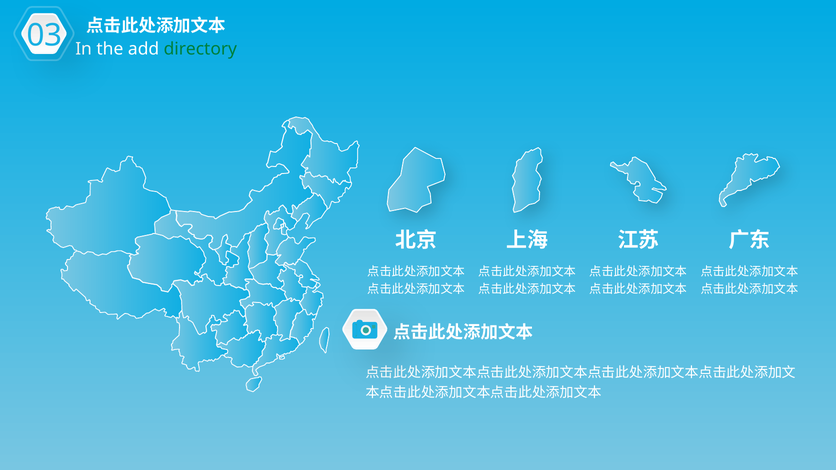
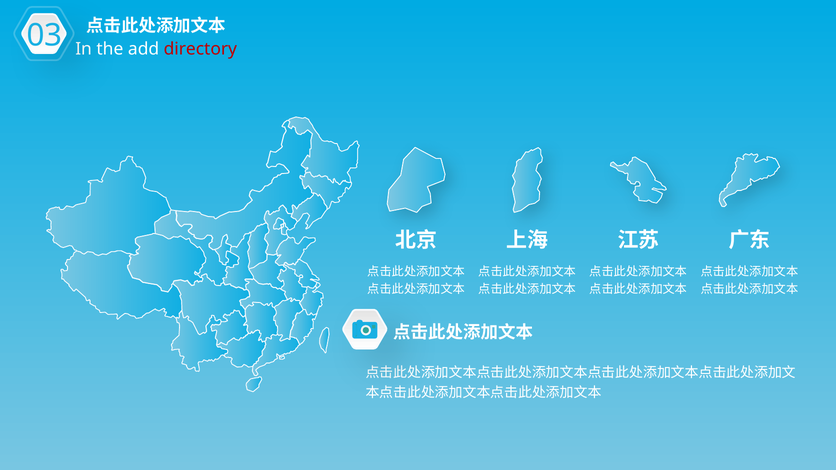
directory colour: green -> red
